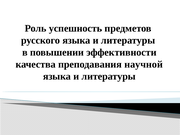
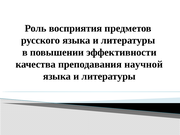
успешность: успешность -> восприятия
